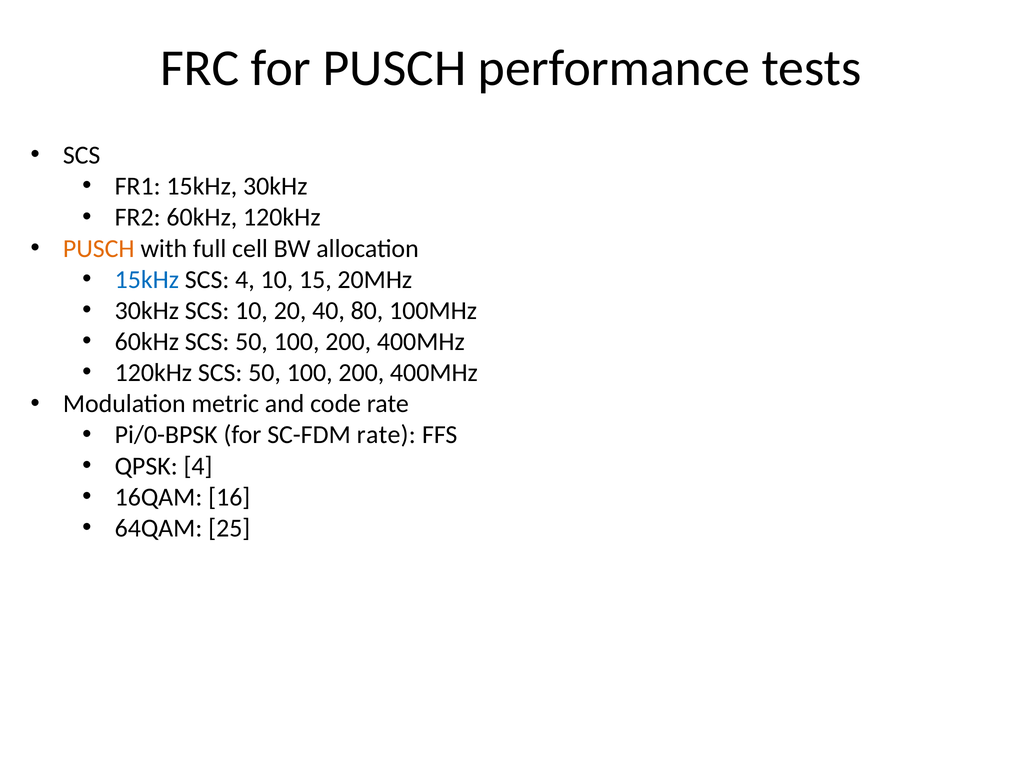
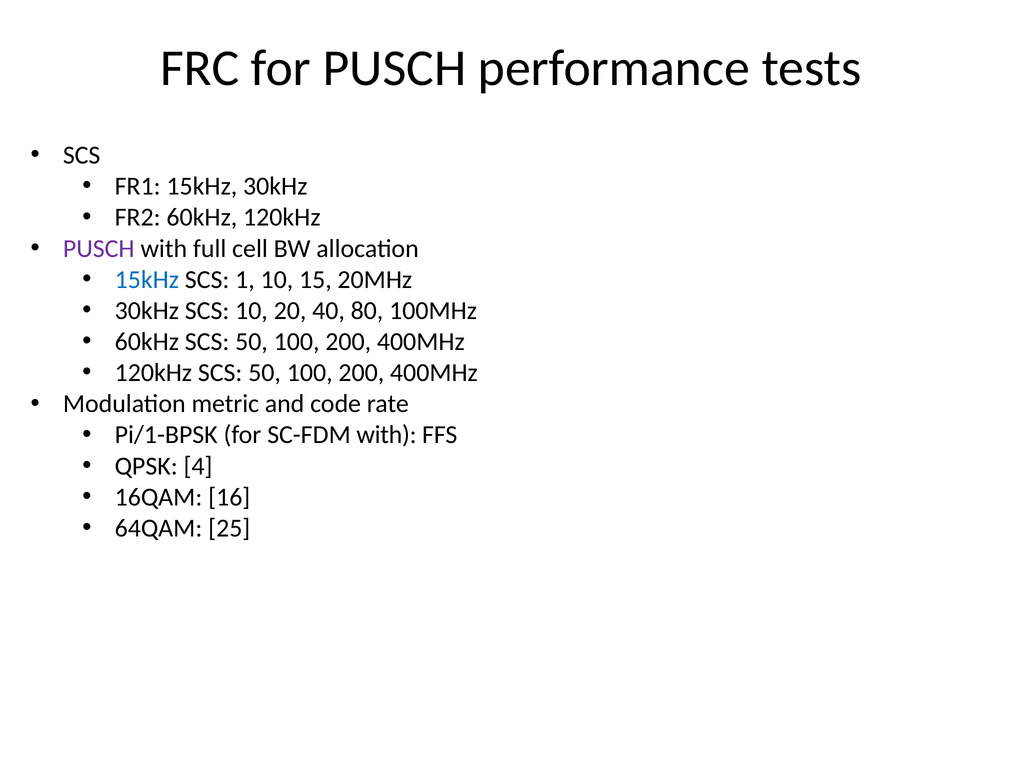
PUSCH at (99, 248) colour: orange -> purple
SCS 4: 4 -> 1
Pi/0-BPSK: Pi/0-BPSK -> Pi/1-BPSK
SC-FDM rate: rate -> with
